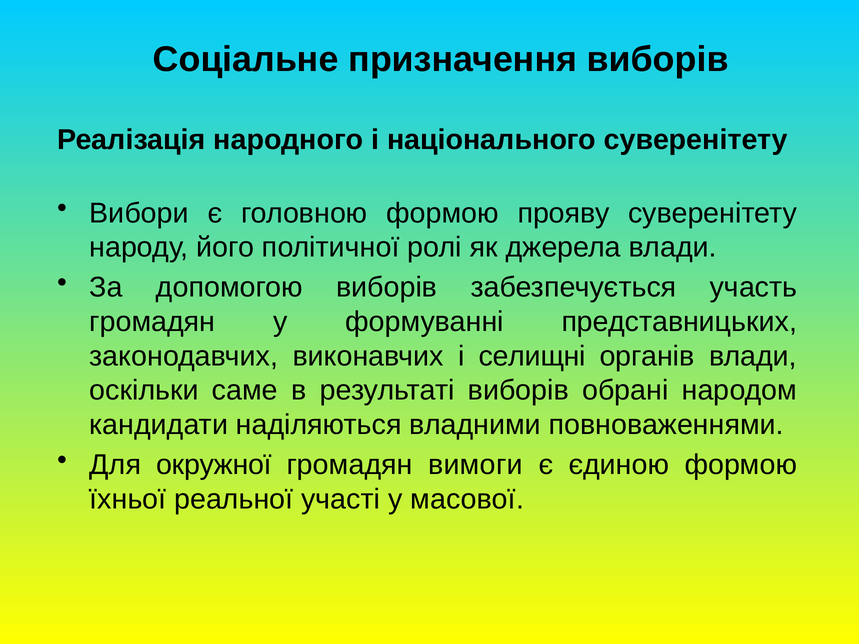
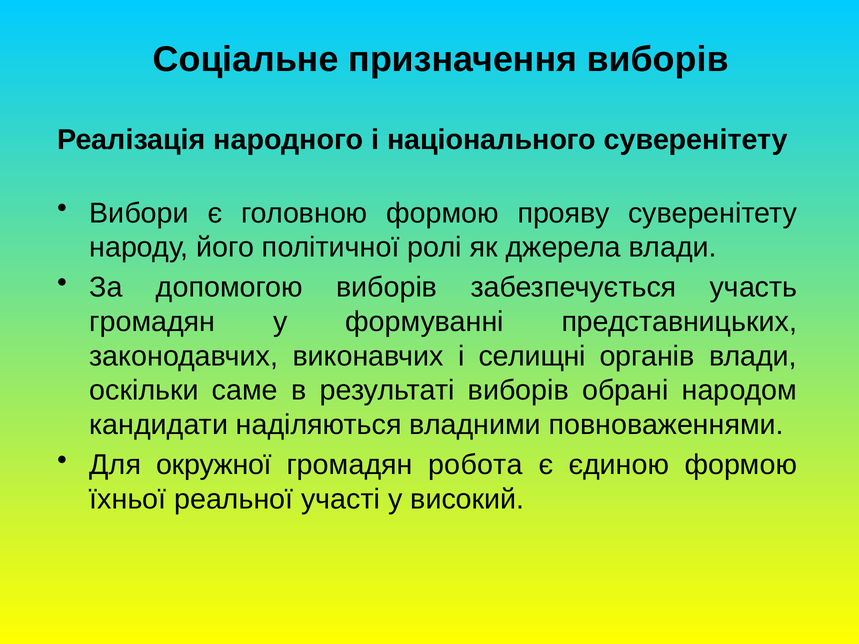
вимоги: вимоги -> робота
масової: масової -> високий
